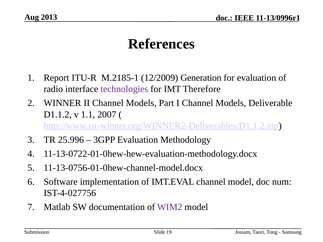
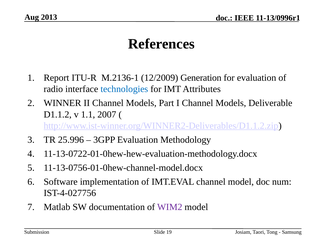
M.2185-1: M.2185-1 -> M.2136-1
technologies colour: purple -> blue
Therefore: Therefore -> Attributes
